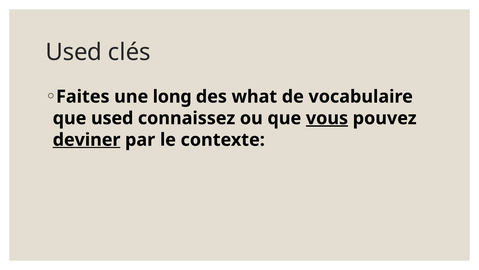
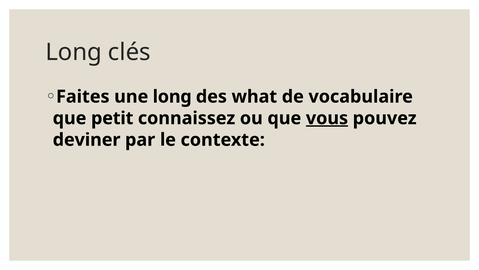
Used at (74, 52): Used -> Long
que used: used -> petit
deviner underline: present -> none
